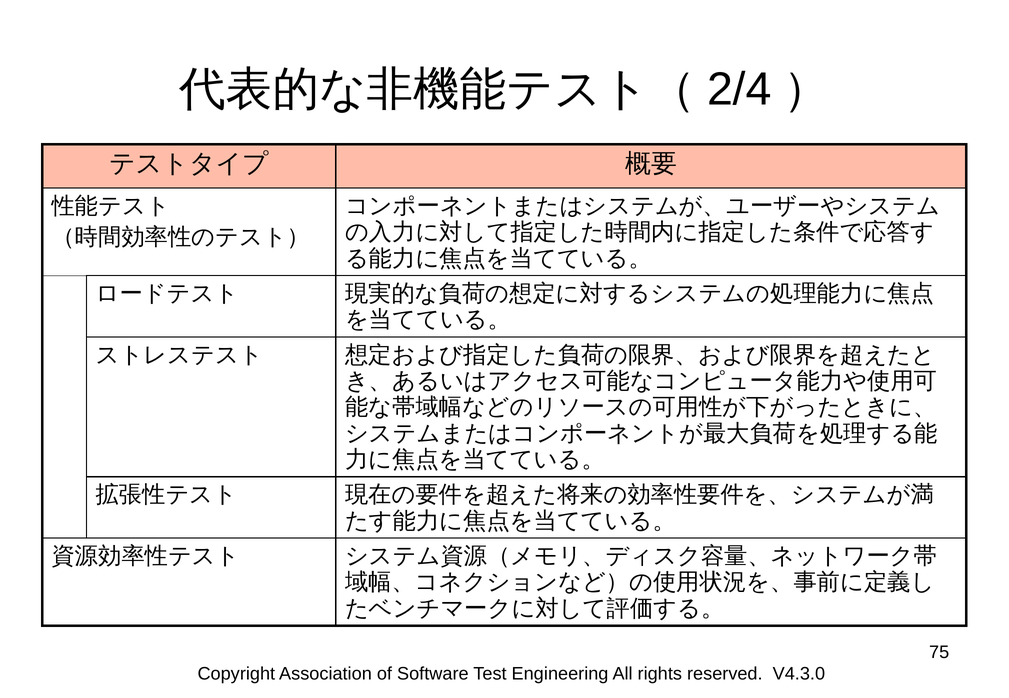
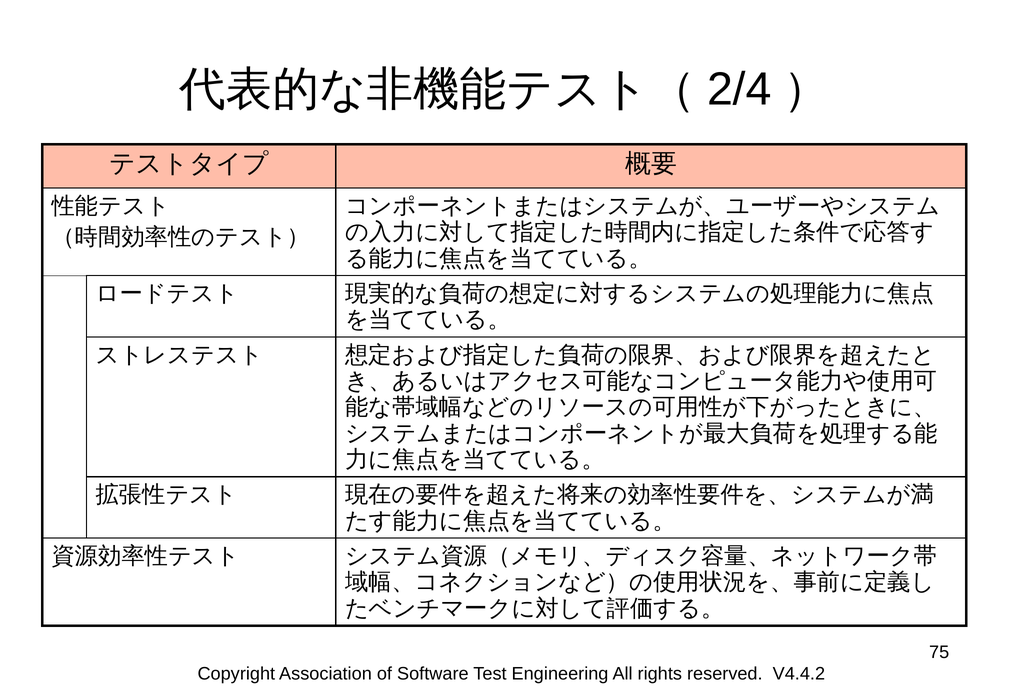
V4.3.0: V4.3.0 -> V4.4.2
